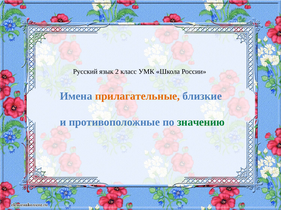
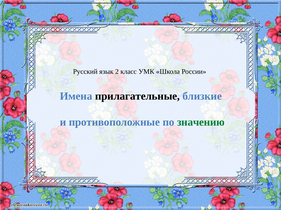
прилагательные colour: orange -> black
